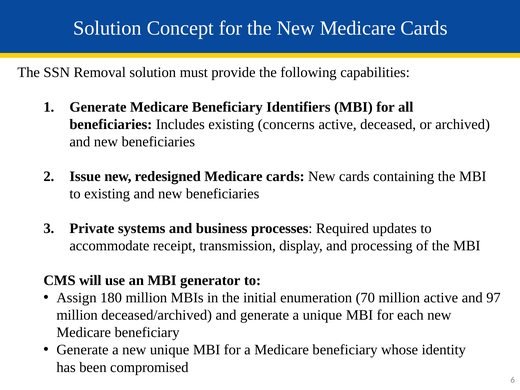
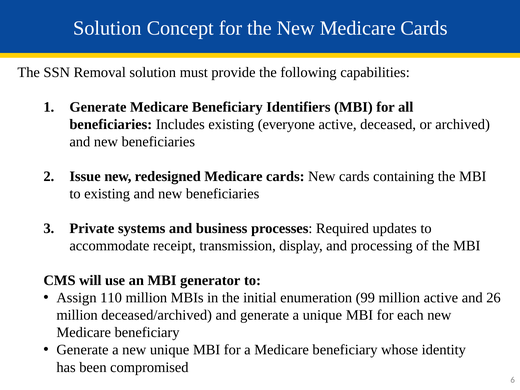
concerns: concerns -> everyone
180: 180 -> 110
70: 70 -> 99
97: 97 -> 26
